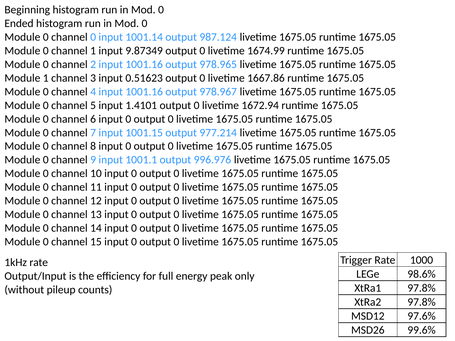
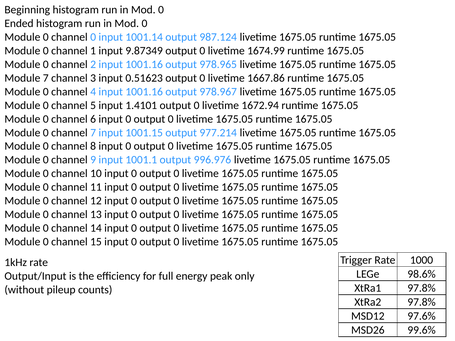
Module 1: 1 -> 7
